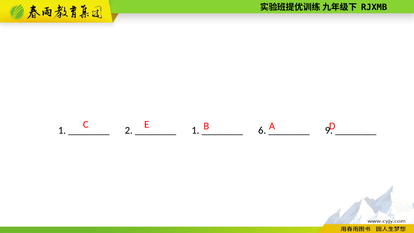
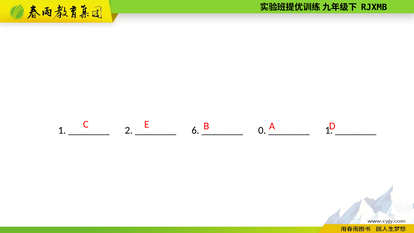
1 at (195, 130): 1 -> 6
6: 6 -> 0
9 at (329, 130): 9 -> 1
